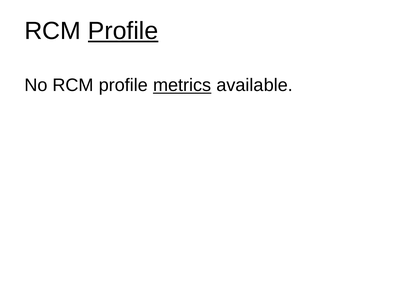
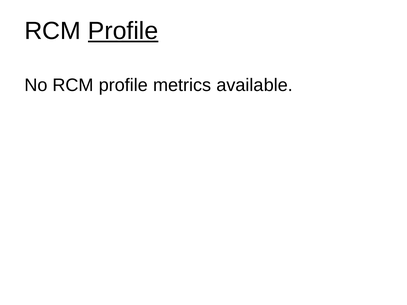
metrics underline: present -> none
